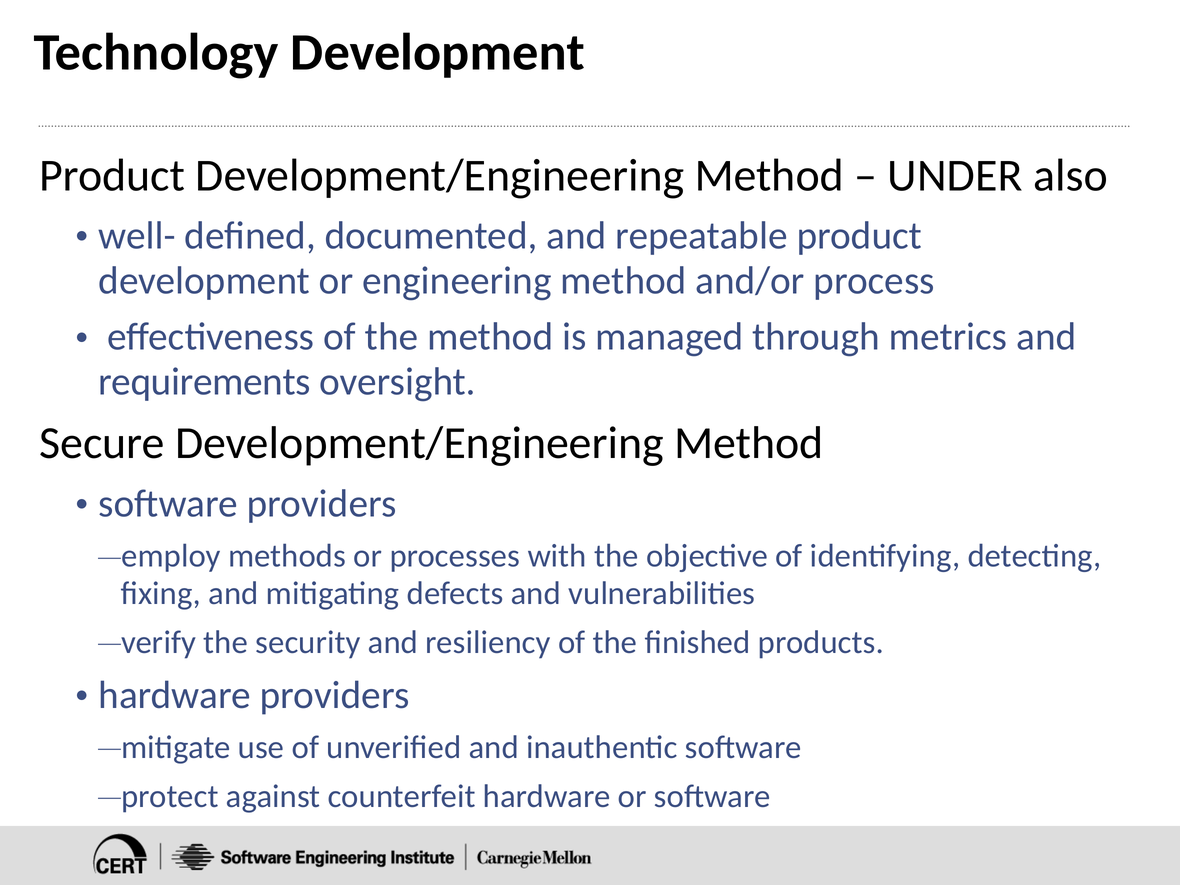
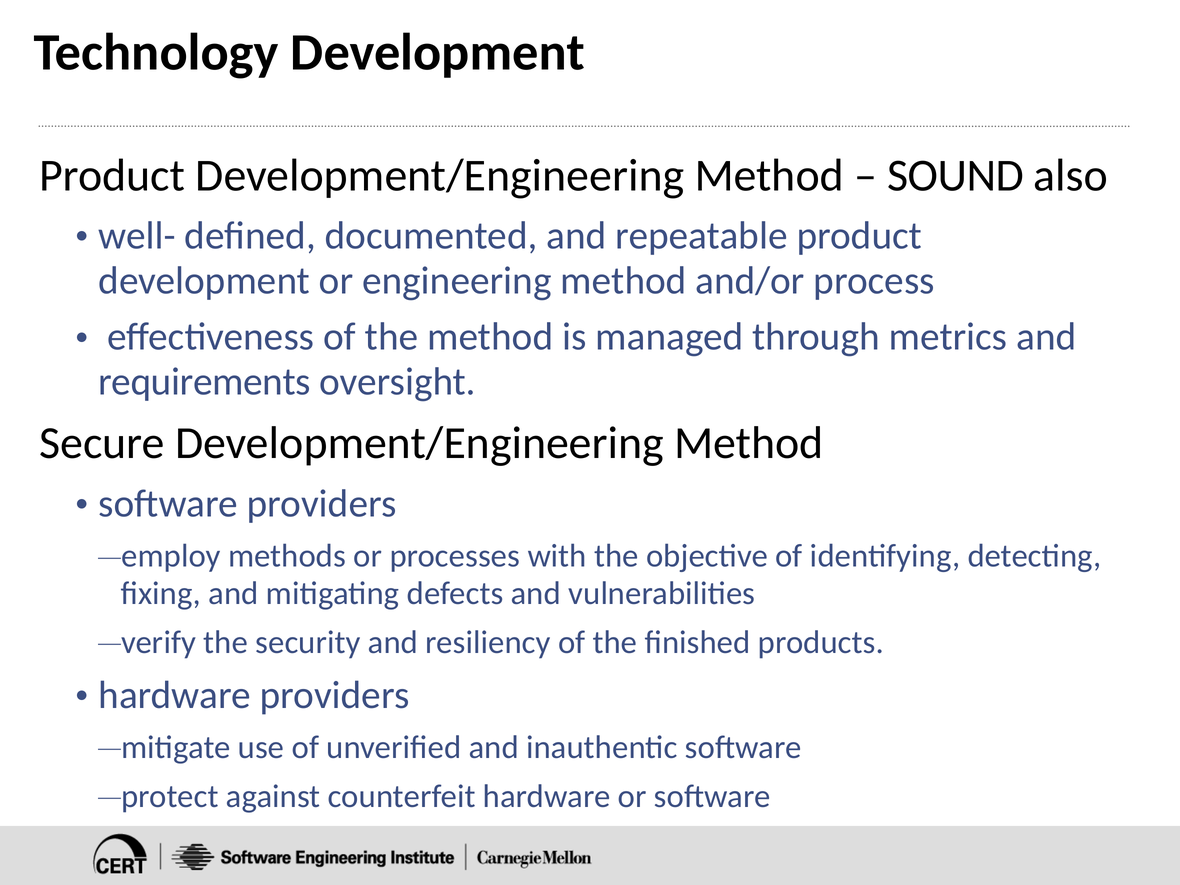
UNDER: UNDER -> SOUND
